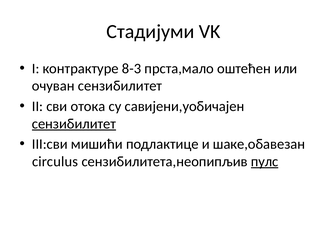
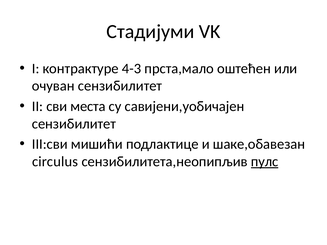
8-3: 8-3 -> 4-3
отока: отока -> места
сензибилитет at (74, 124) underline: present -> none
